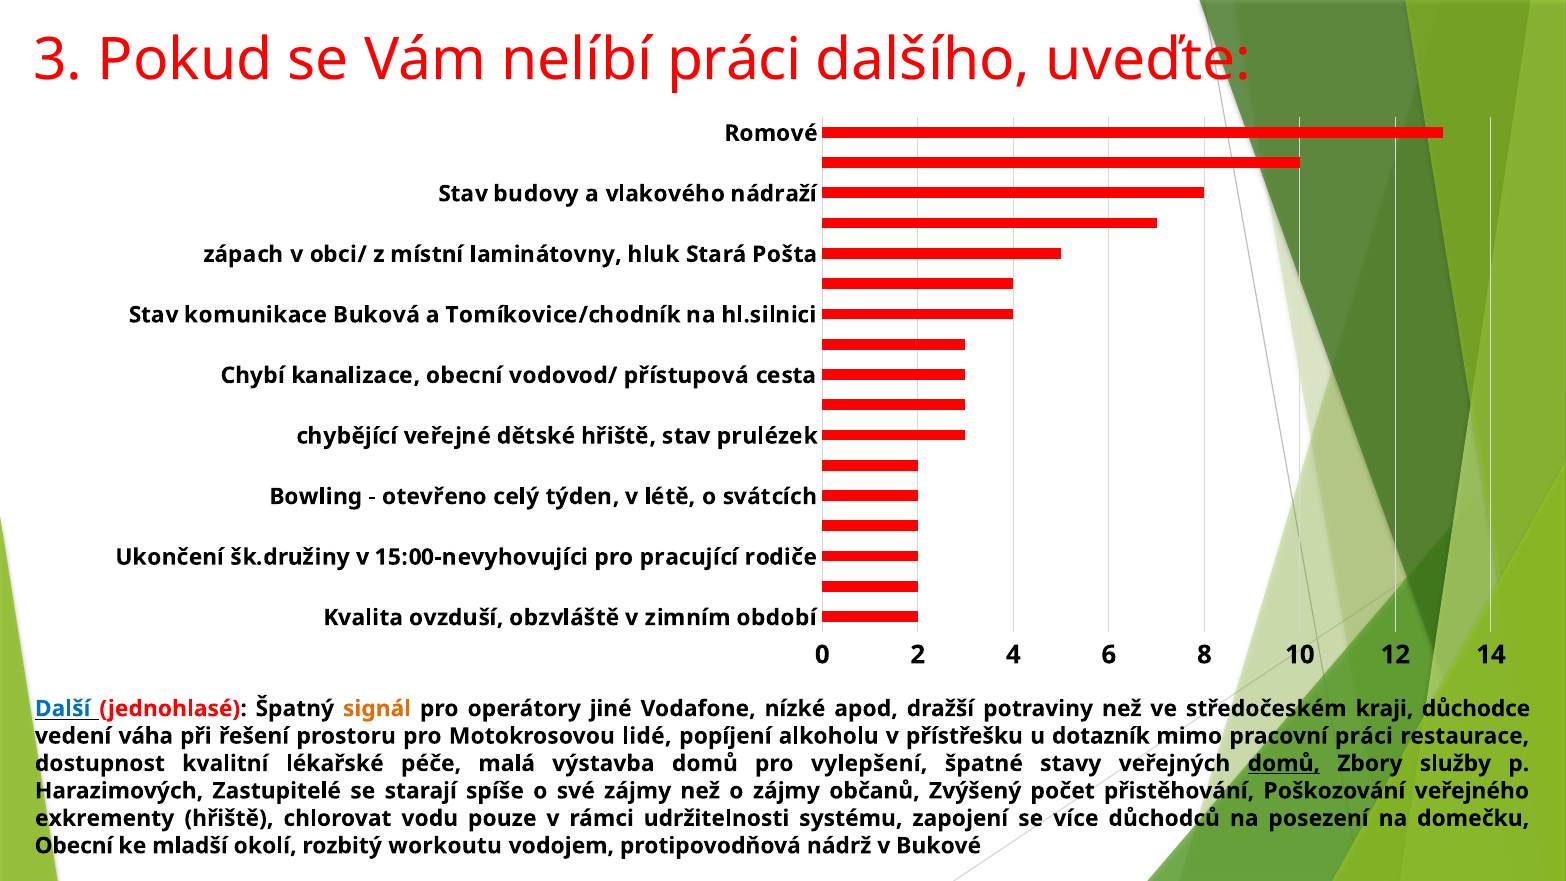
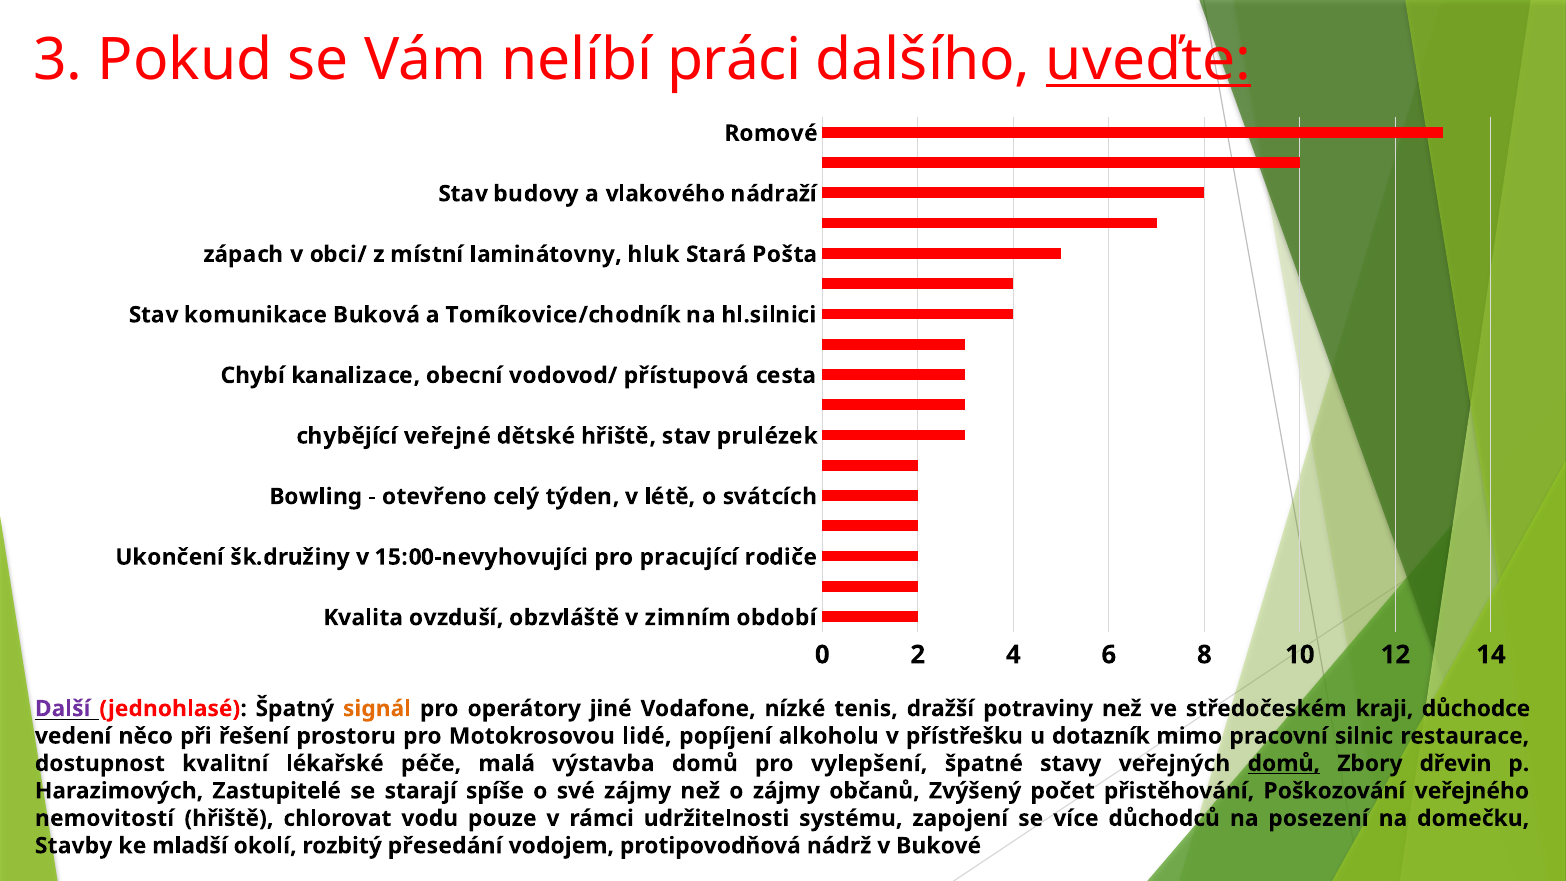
uveďte underline: none -> present
Další colour: blue -> purple
apod: apod -> tenis
váha: váha -> něco
pracovní práci: práci -> silnic
služby: služby -> dřevin
exkrementy: exkrementy -> nemovitostí
Obecní at (74, 846): Obecní -> Stavby
workoutu: workoutu -> přesedání
